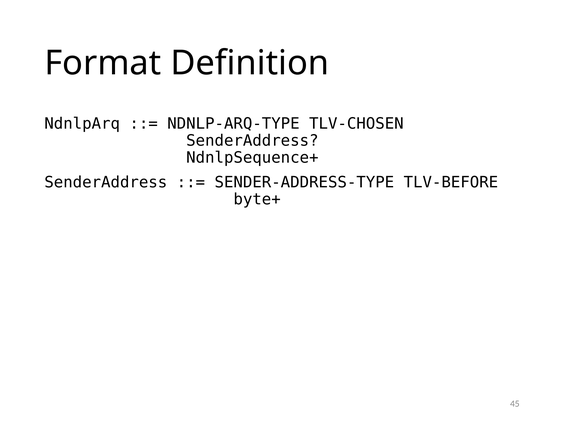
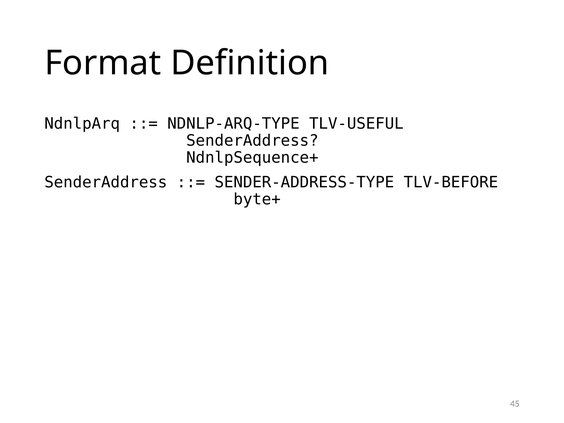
TLV-CHOSEN: TLV-CHOSEN -> TLV-USEFUL
